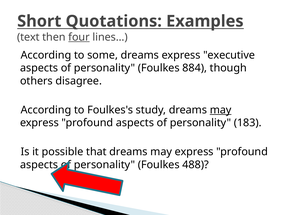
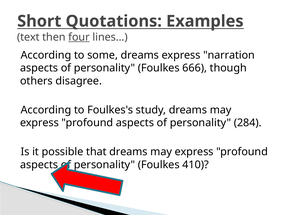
executive: executive -> narration
884: 884 -> 666
may at (221, 110) underline: present -> none
183: 183 -> 284
488: 488 -> 410
